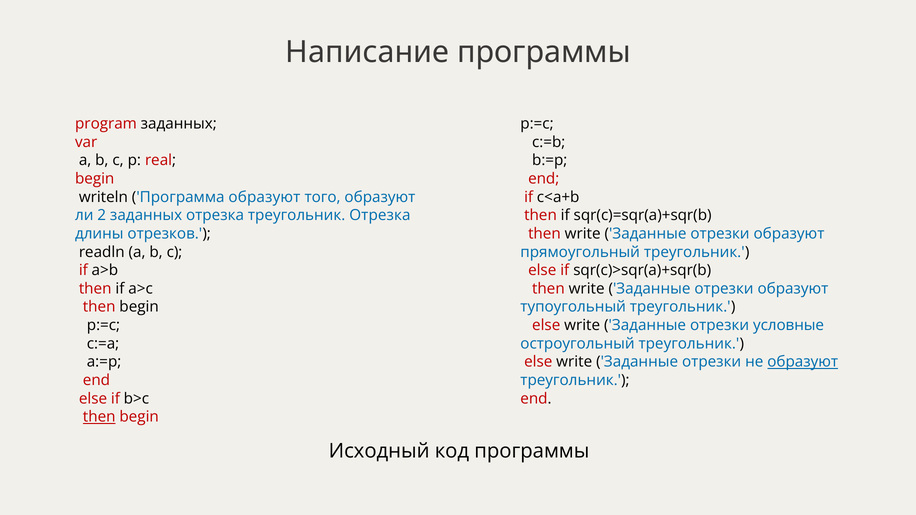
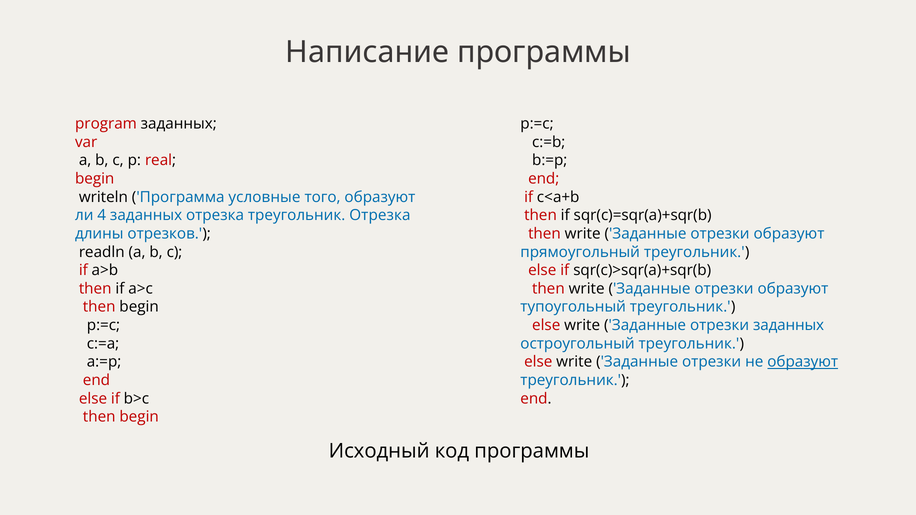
Программа образуют: образуют -> условные
2: 2 -> 4
отрезки условные: условные -> заданных
then at (99, 417) underline: present -> none
